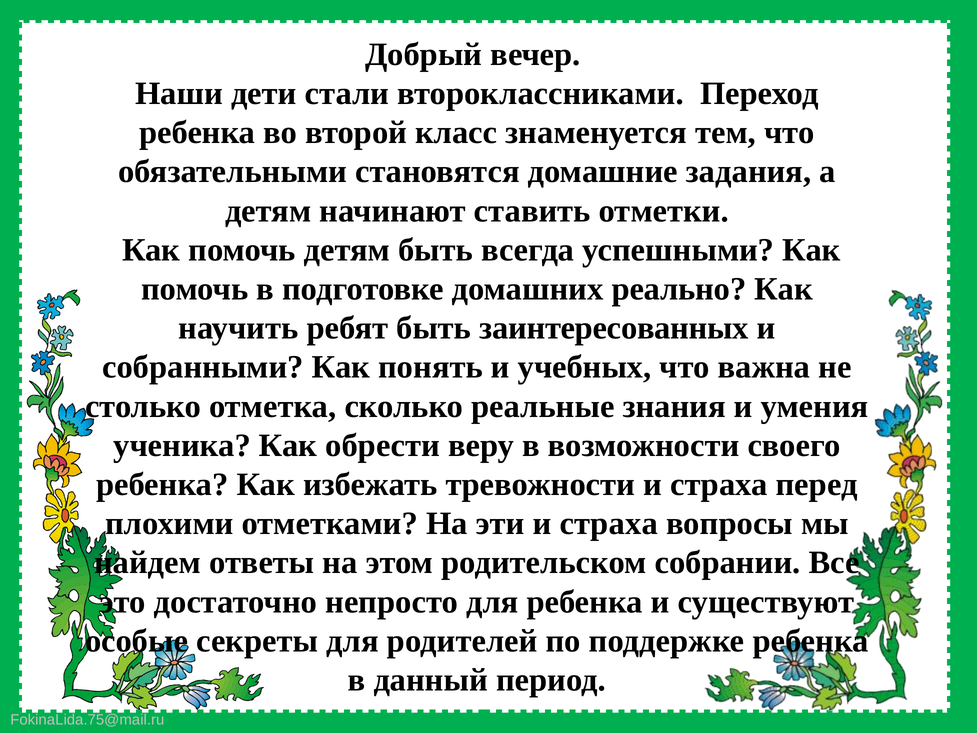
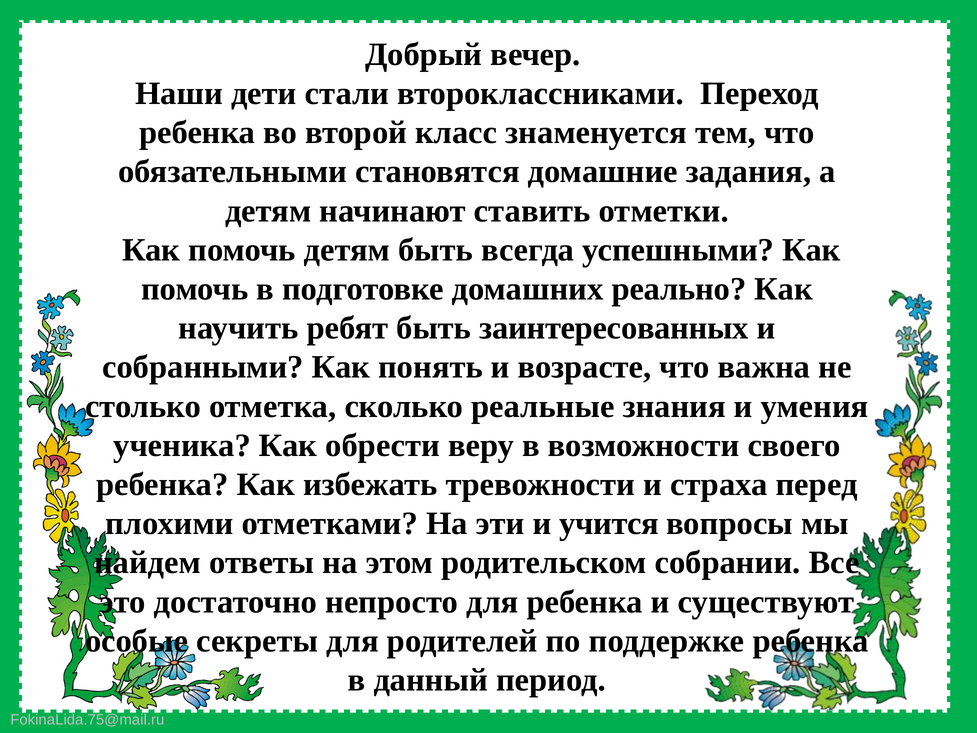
учебных: учебных -> возрасте
эти и страха: страха -> учится
